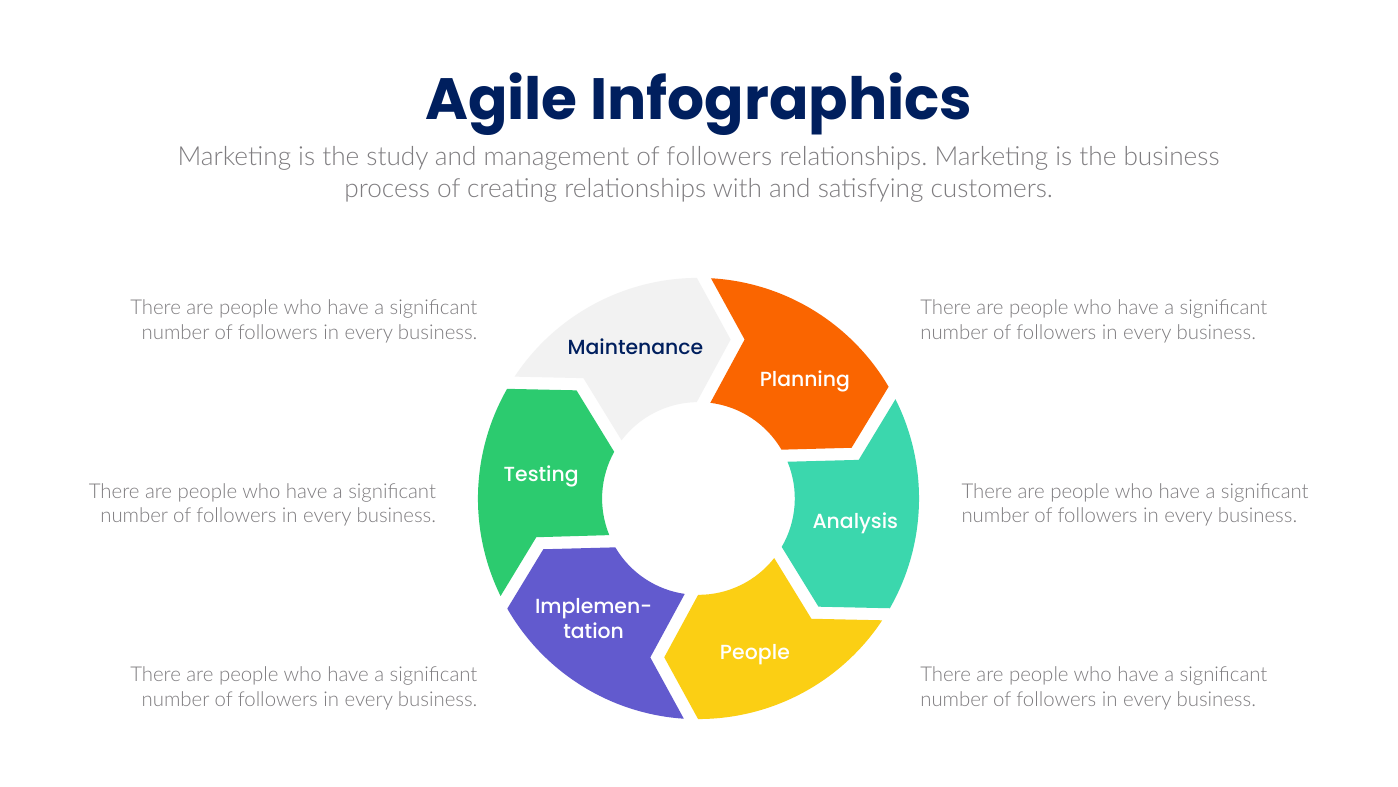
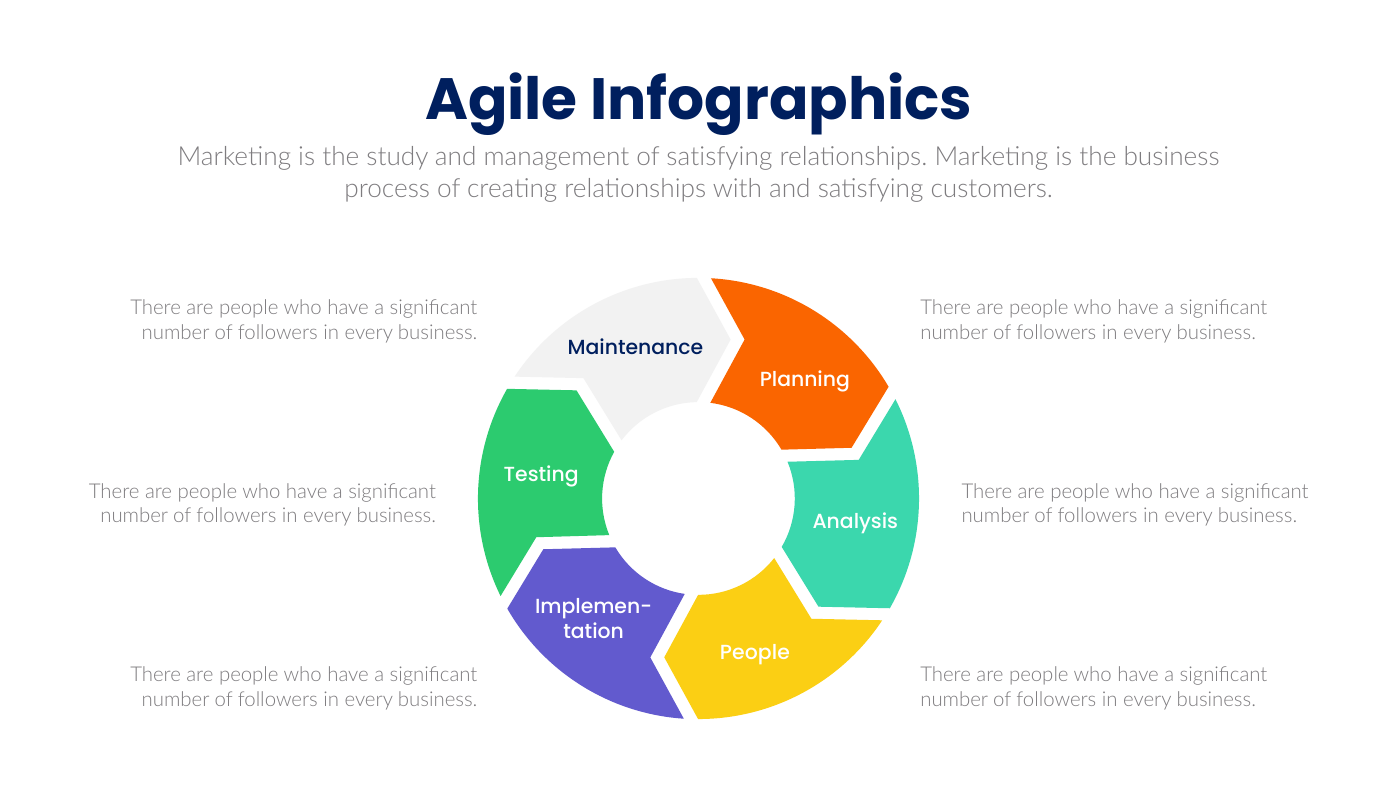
management of followers: followers -> satisfying
